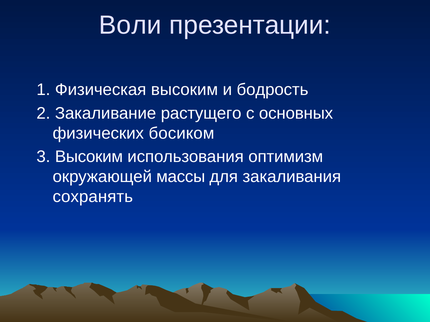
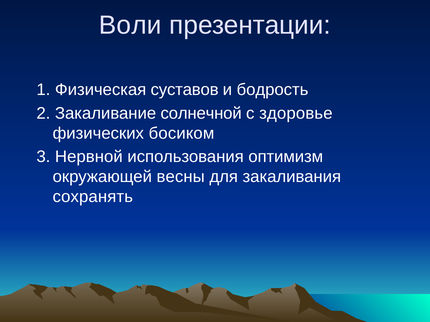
Физическая высоким: высоким -> суставов
растущего: растущего -> солнечной
основных: основных -> здоровье
3 Высоким: Высоким -> Нервной
массы: массы -> весны
